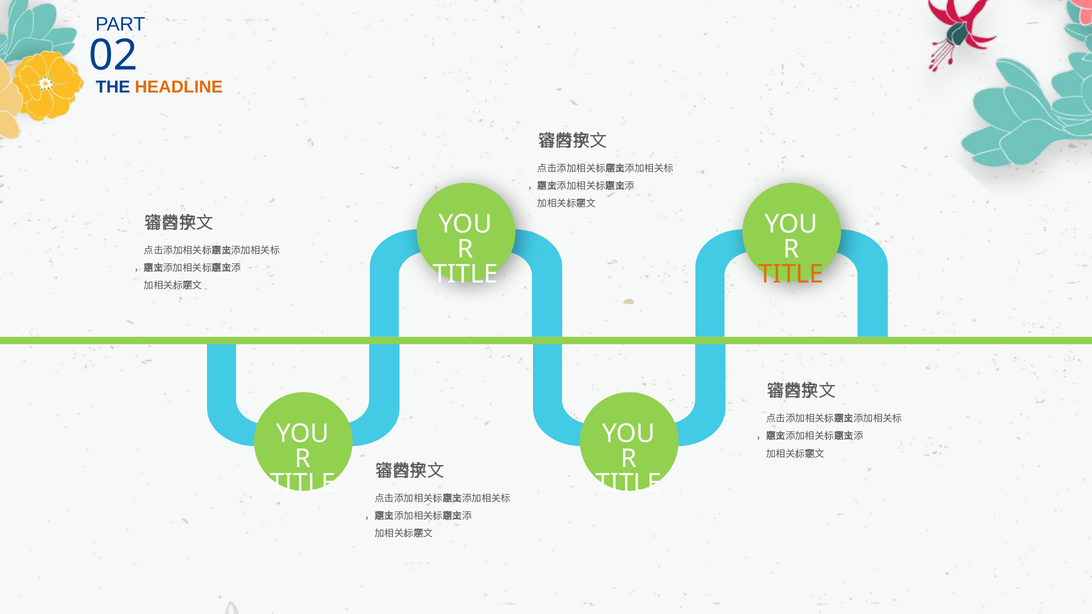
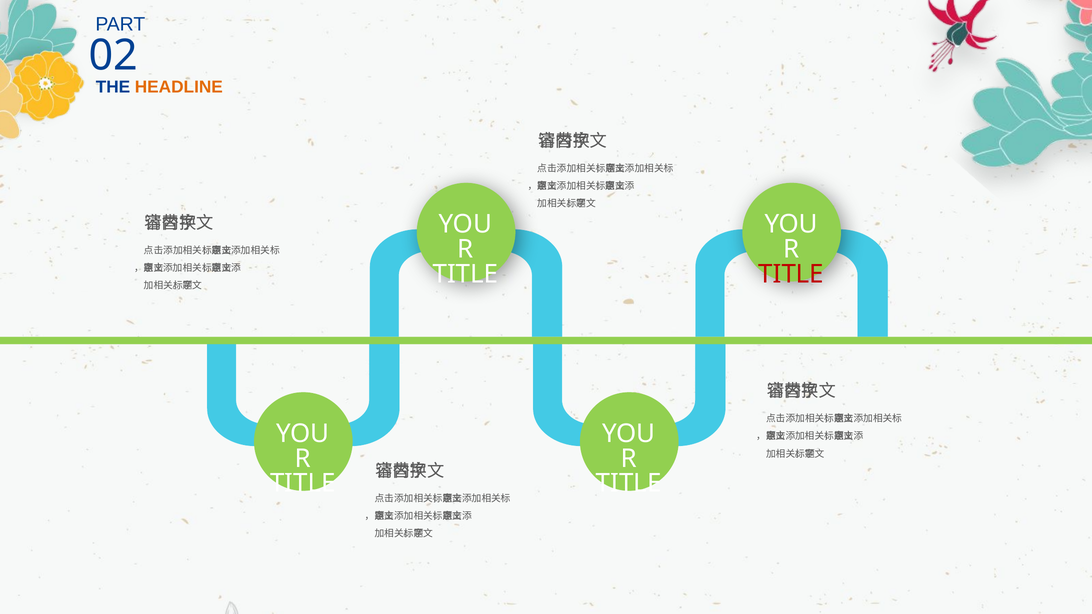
TITLE at (791, 274) colour: orange -> red
